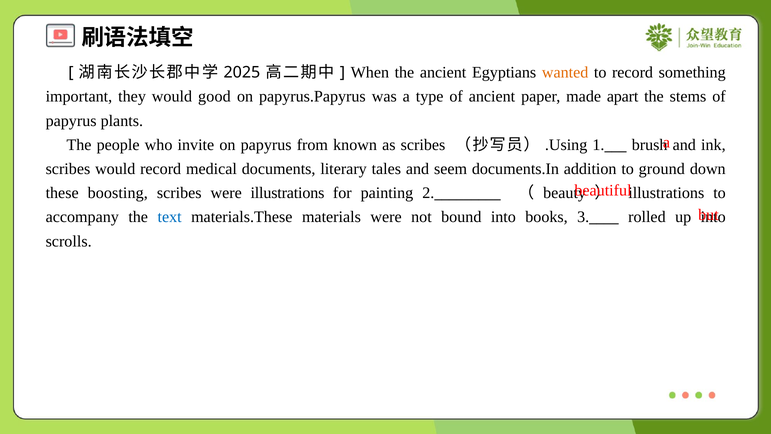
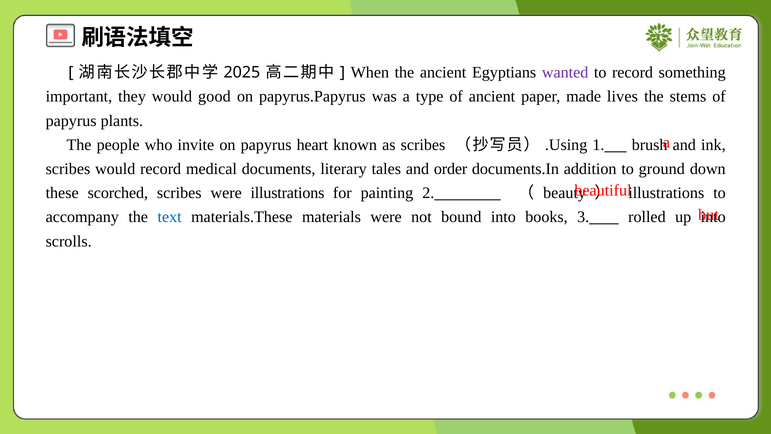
wanted colour: orange -> purple
apart: apart -> lives
from: from -> heart
seem: seem -> order
boosting: boosting -> scorched
